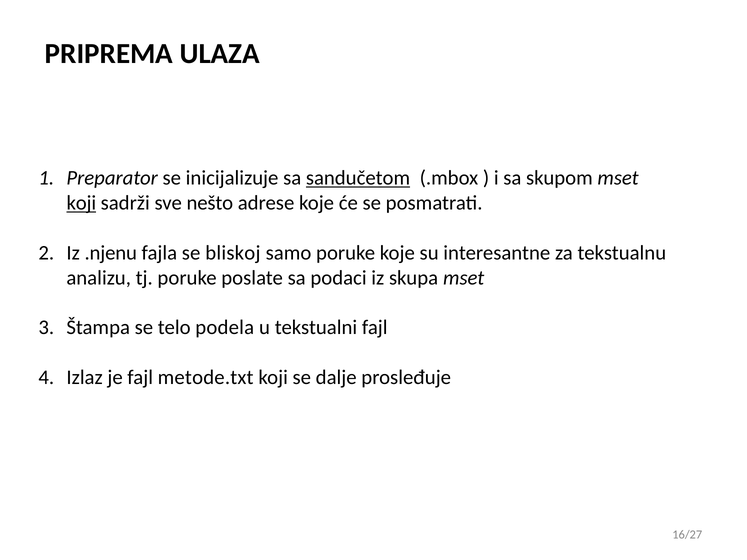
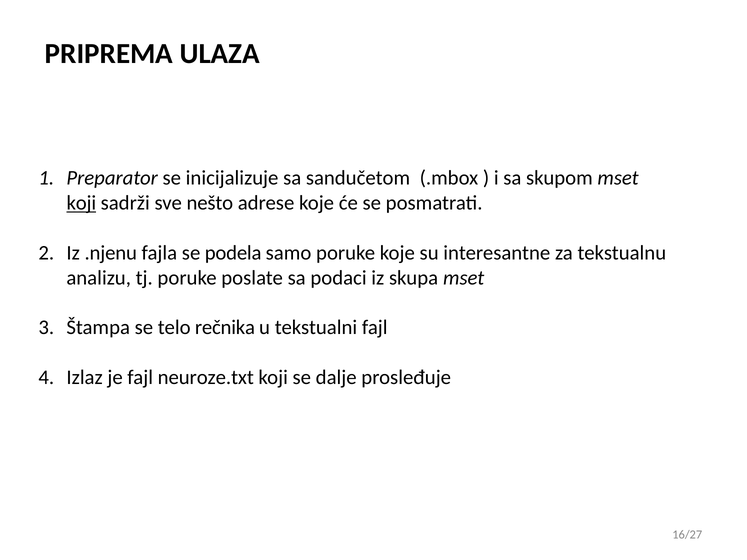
sandučetom underline: present -> none
bliskoj: bliskoj -> podela
podela: podela -> rečnika
metode.txt: metode.txt -> neuroze.txt
